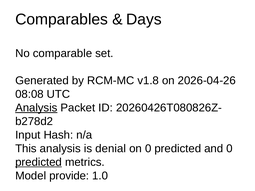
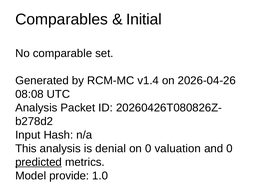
Days: Days -> Initial
v1.8: v1.8 -> v1.4
Analysis at (36, 108) underline: present -> none
on 0 predicted: predicted -> valuation
